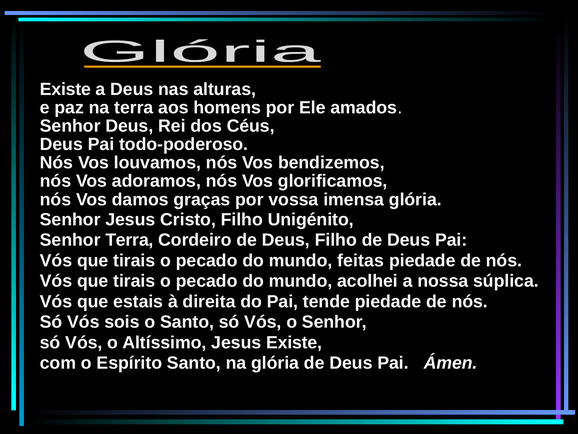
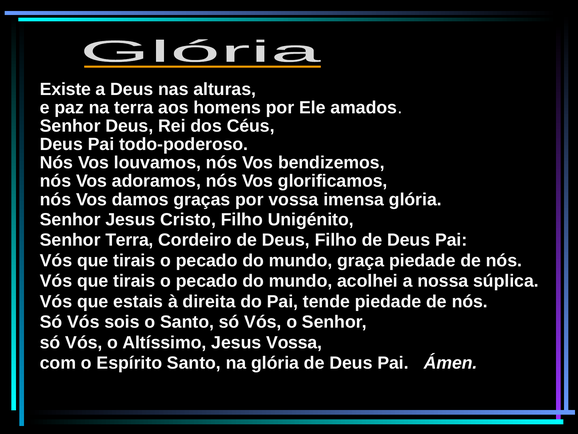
feitas: feitas -> graça
Jesus Existe: Existe -> Vossa
